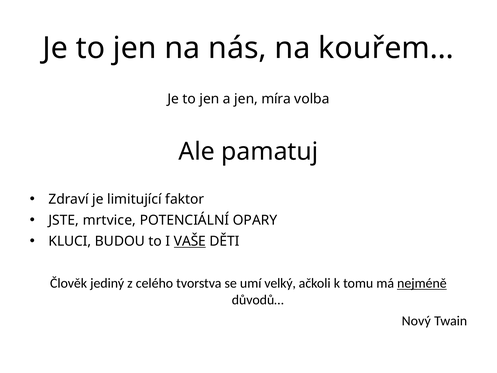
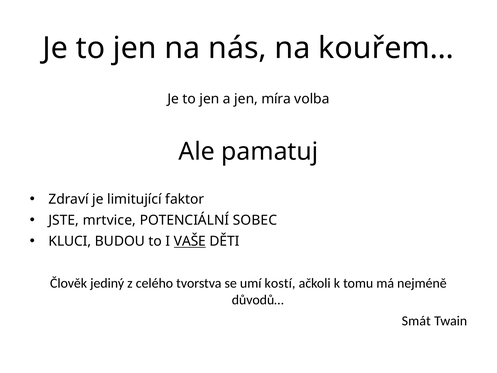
OPARY: OPARY -> SOBEC
velký: velký -> kostí
nejméně underline: present -> none
Nový: Nový -> Smát
